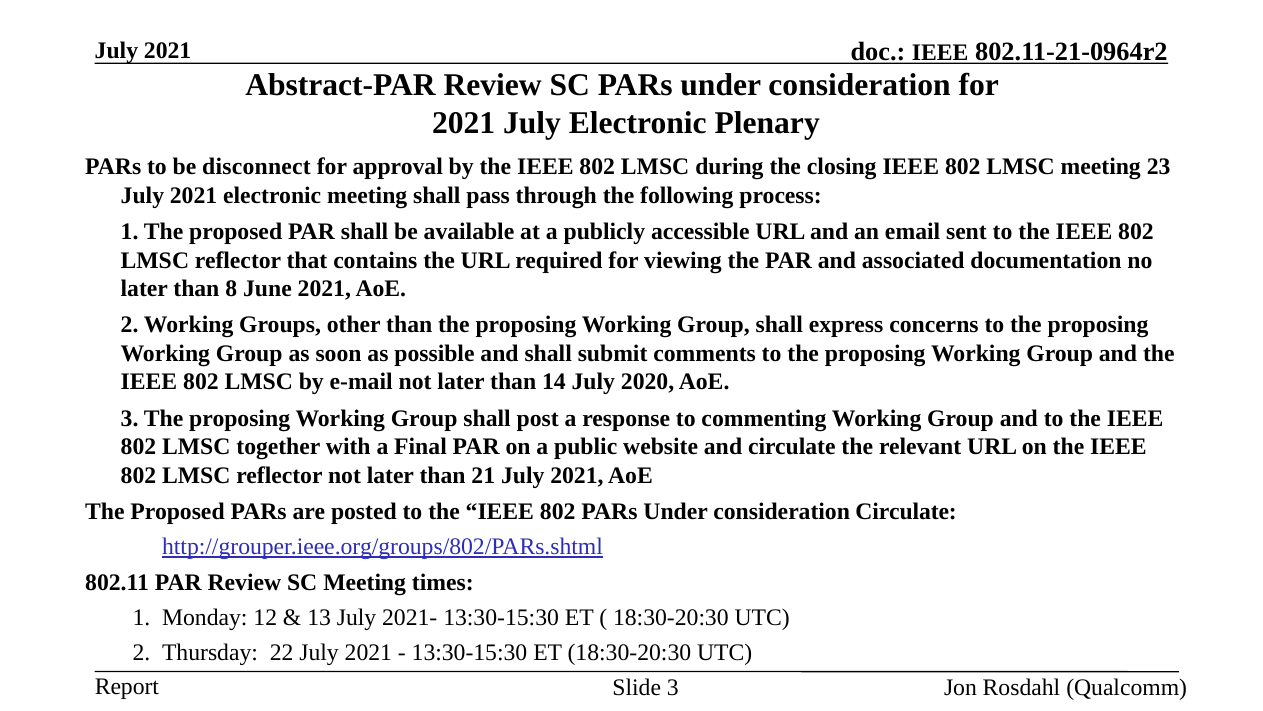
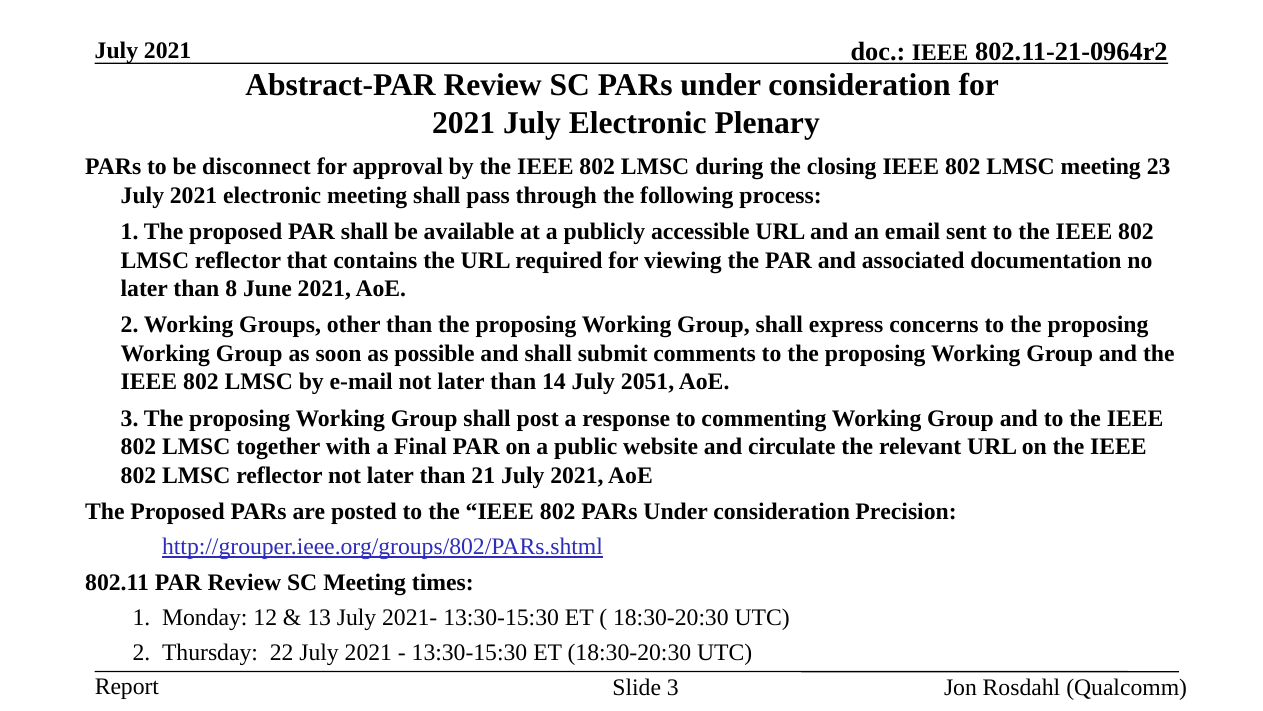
2020: 2020 -> 2051
consideration Circulate: Circulate -> Precision
